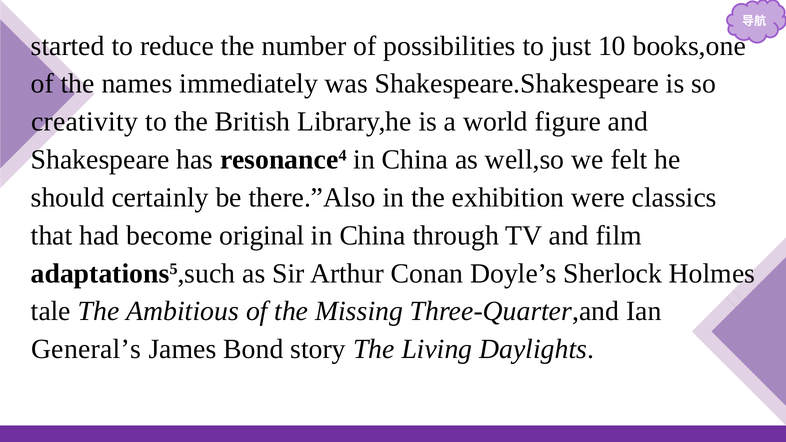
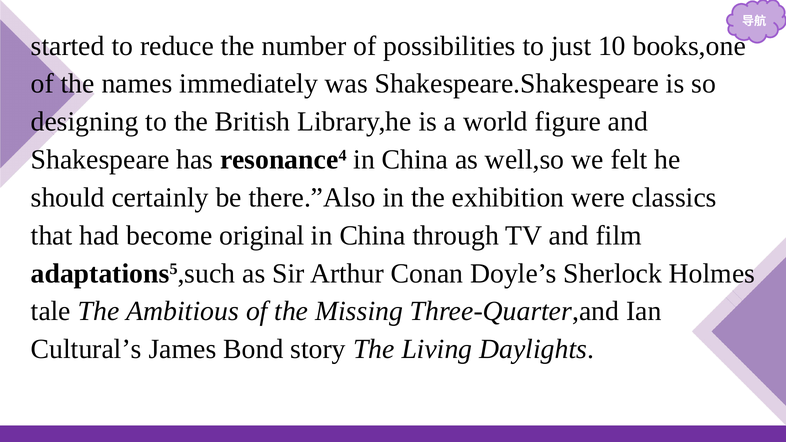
creativity: creativity -> designing
General’s: General’s -> Cultural’s
